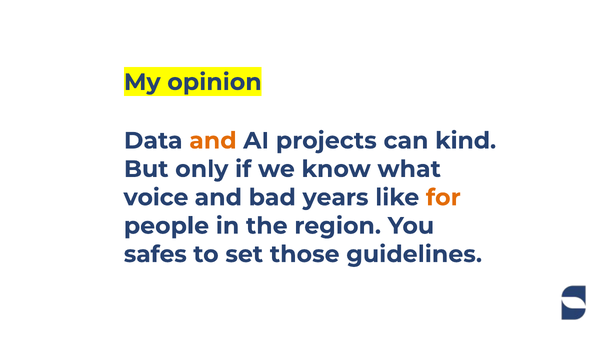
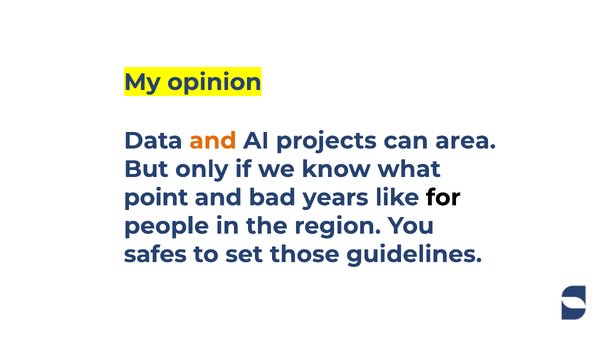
kind: kind -> area
voice: voice -> point
for colour: orange -> black
